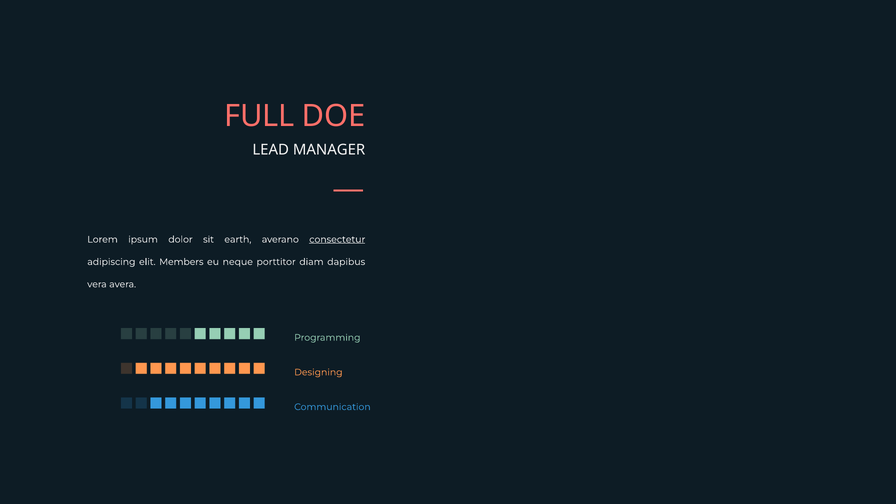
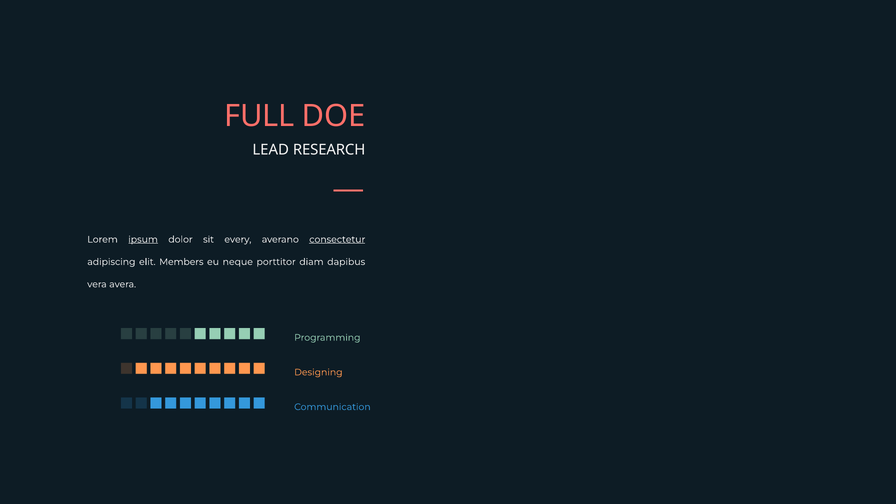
MANAGER: MANAGER -> RESEARCH
ipsum underline: none -> present
earth: earth -> every
